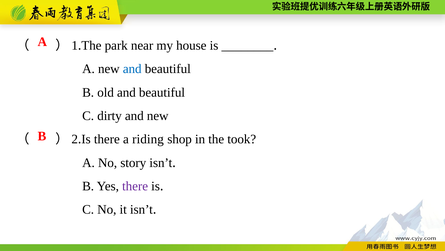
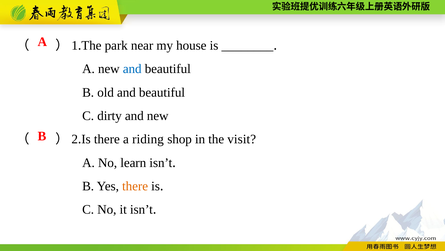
took: took -> visit
story: story -> learn
there at (135, 186) colour: purple -> orange
